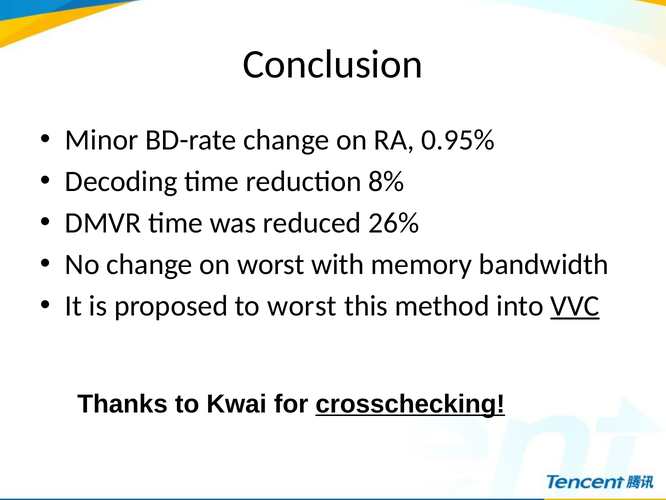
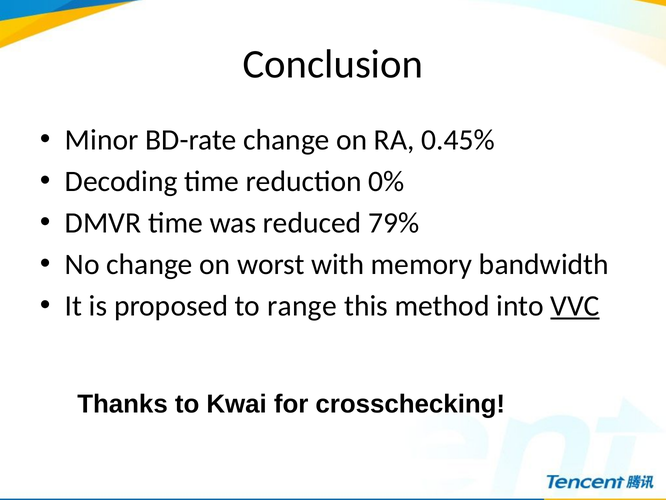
0.95%: 0.95% -> 0.45%
8%: 8% -> 0%
26%: 26% -> 79%
to worst: worst -> range
crosschecking underline: present -> none
